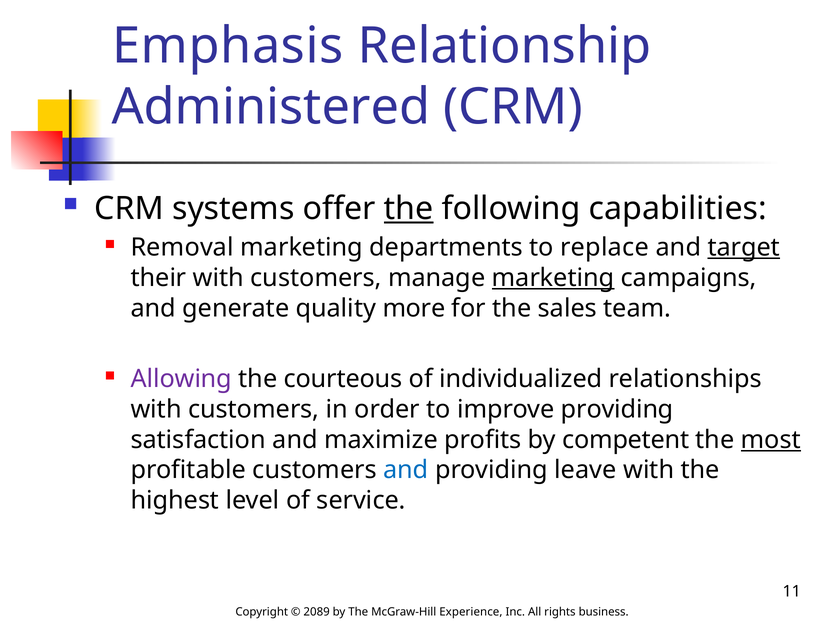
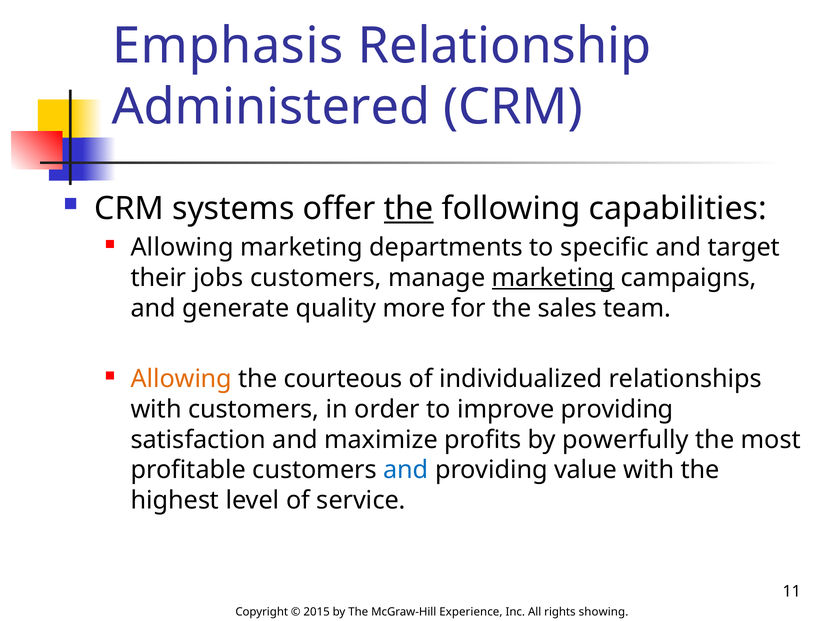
Removal at (182, 247): Removal -> Allowing
replace: replace -> specific
target underline: present -> none
their with: with -> jobs
Allowing at (181, 379) colour: purple -> orange
competent: competent -> powerfully
most underline: present -> none
leave: leave -> value
2089: 2089 -> 2015
business: business -> showing
